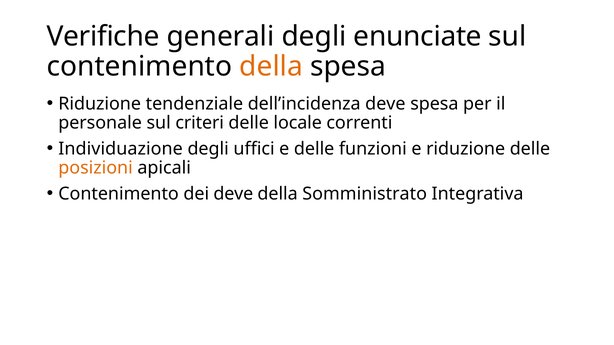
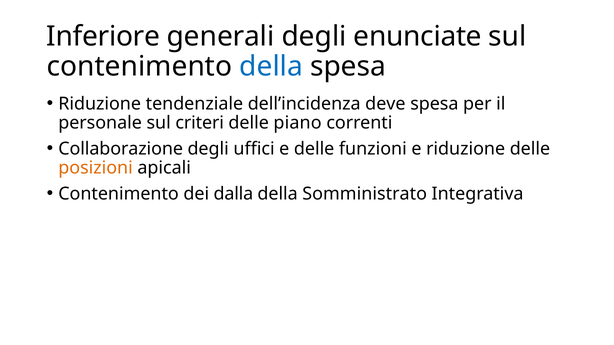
Verifiche: Verifiche -> Inferiore
della at (271, 67) colour: orange -> blue
locale: locale -> piano
Individuazione: Individuazione -> Collaborazione
dei deve: deve -> dalla
